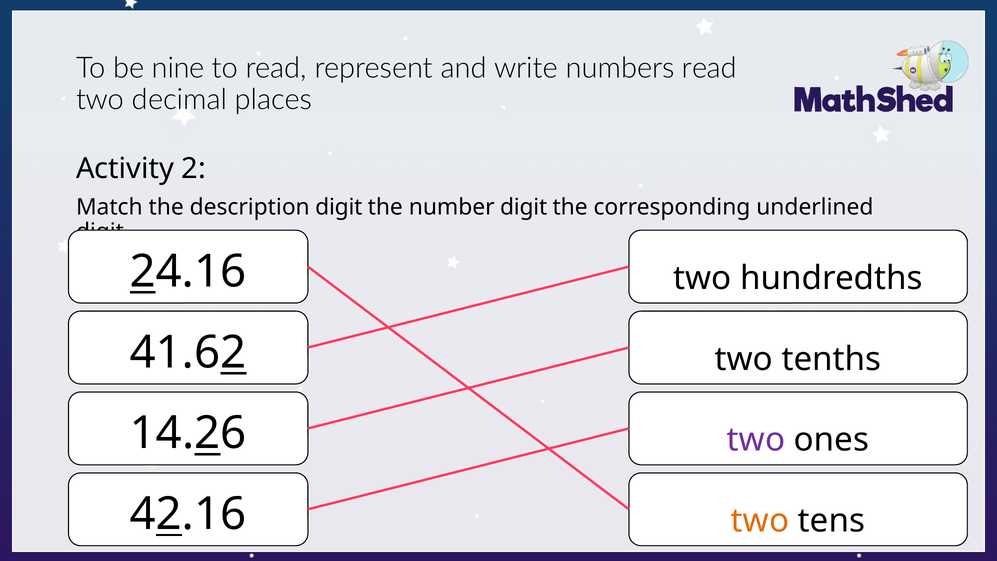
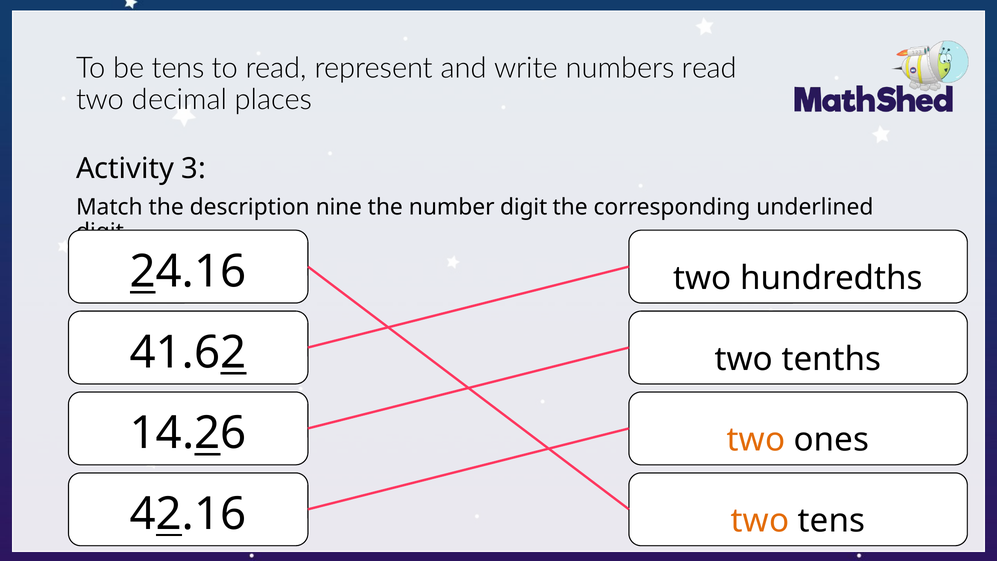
be nine: nine -> tens
2: 2 -> 3
description digit: digit -> nine
two at (756, 440) colour: purple -> orange
